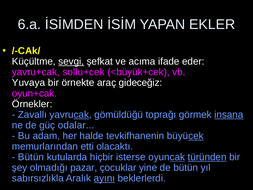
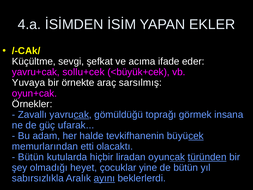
6.a: 6.a -> 4.a
sevgi underline: present -> none
gideceğiz: gideceğiz -> sarsılmış
insana underline: present -> none
odalar: odalar -> ufarak
isterse: isterse -> liradan
pazar: pazar -> heyet
